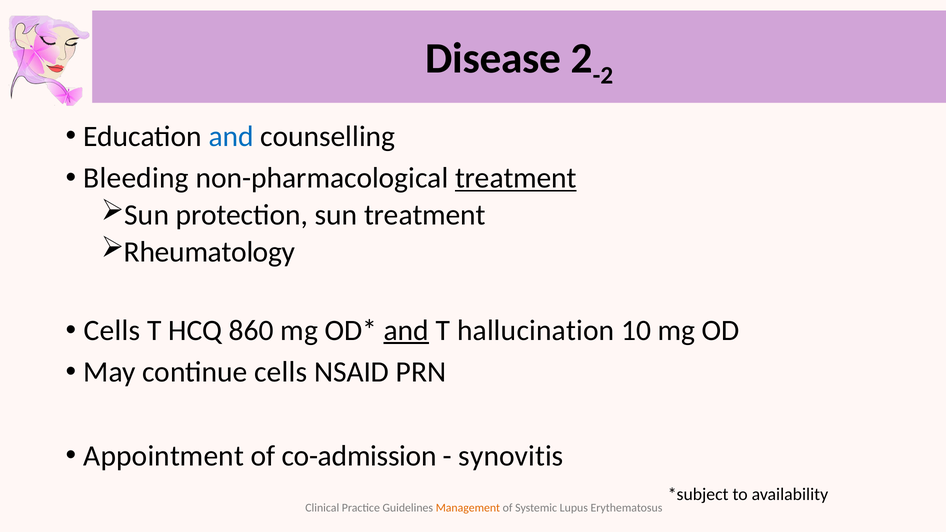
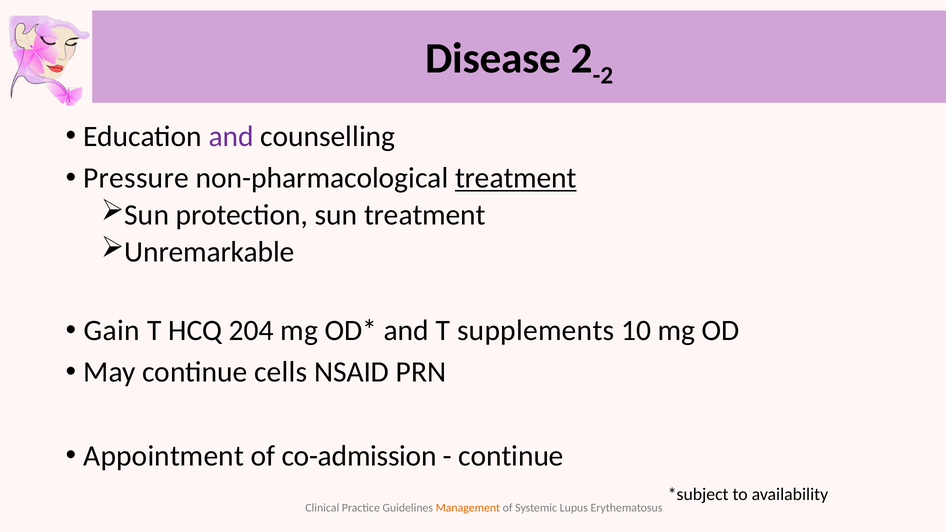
and at (231, 136) colour: blue -> purple
Bleeding: Bleeding -> Pressure
Rheumatology: Rheumatology -> Unremarkable
Cells at (112, 330): Cells -> Gain
860: 860 -> 204
and at (406, 330) underline: present -> none
hallucination: hallucination -> supplements
synovitis at (511, 456): synovitis -> continue
